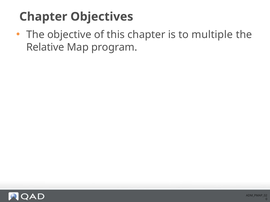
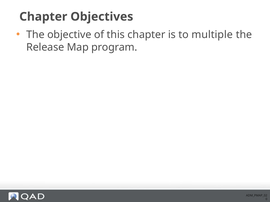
Relative: Relative -> Release
